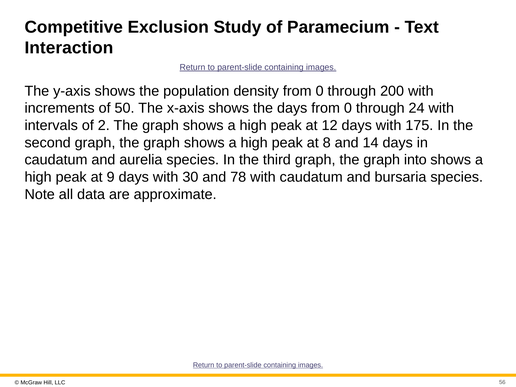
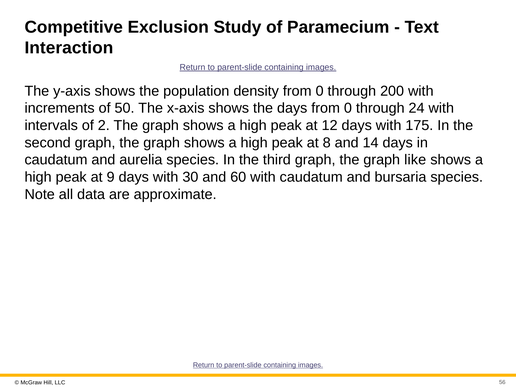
into: into -> like
78: 78 -> 60
